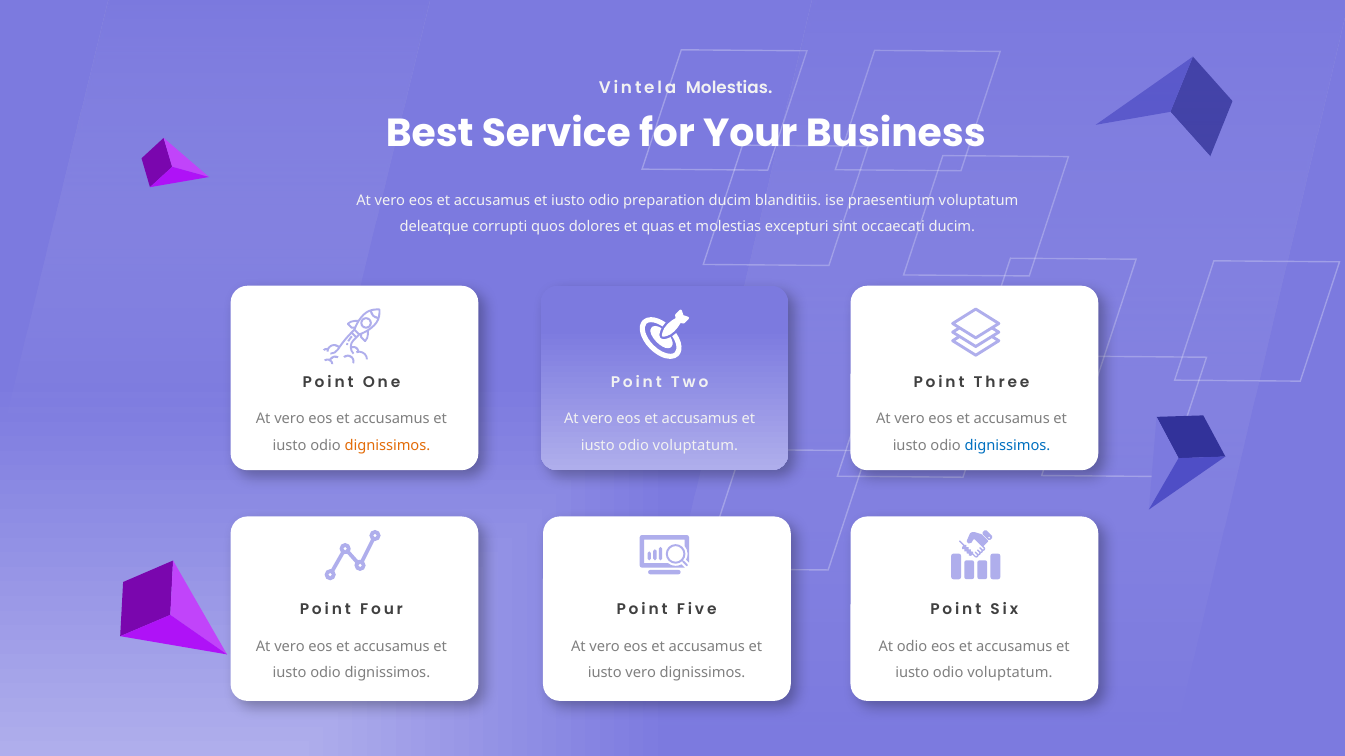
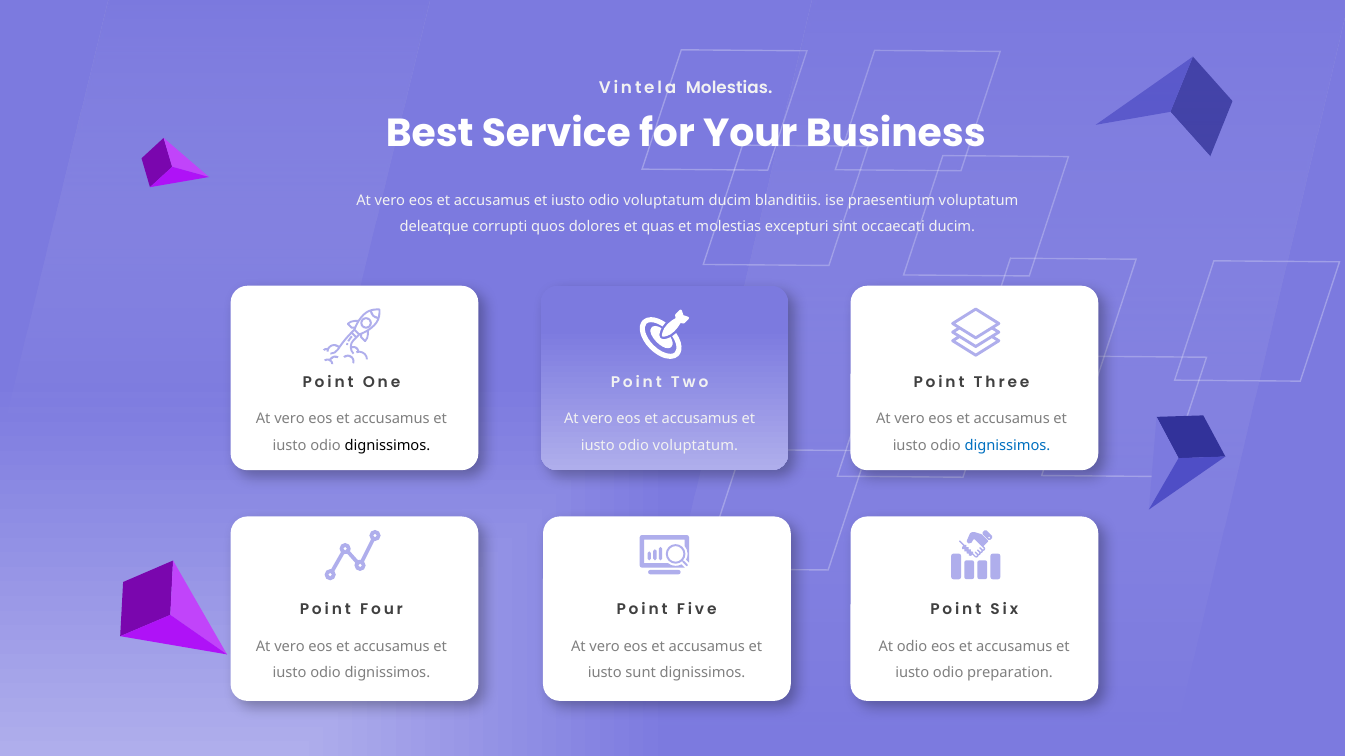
preparation at (664, 201): preparation -> voluptatum
dignissimos at (387, 446) colour: orange -> black
iusto vero: vero -> sunt
voluptatum at (1010, 674): voluptatum -> preparation
